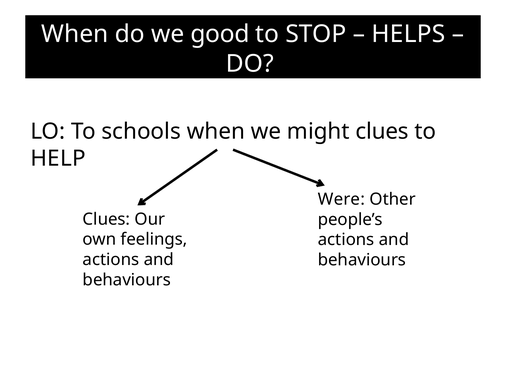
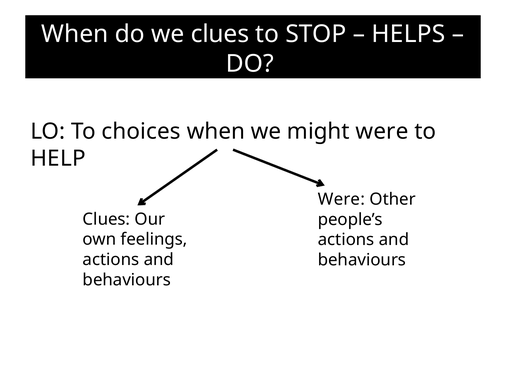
we good: good -> clues
schools: schools -> choices
might clues: clues -> were
